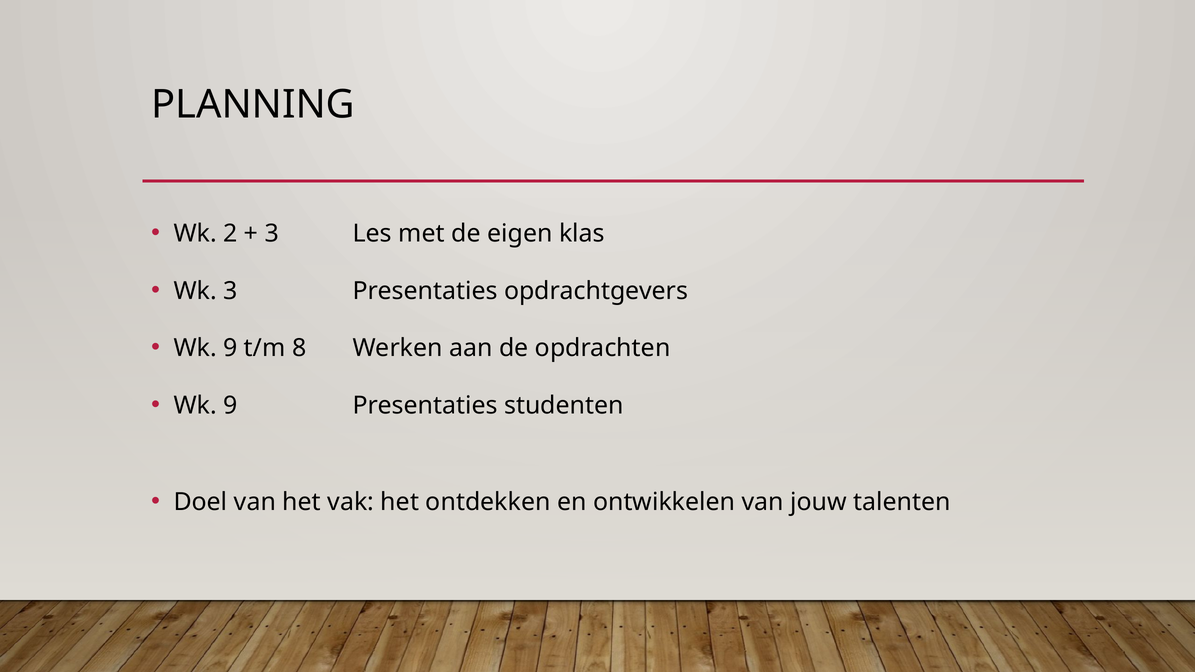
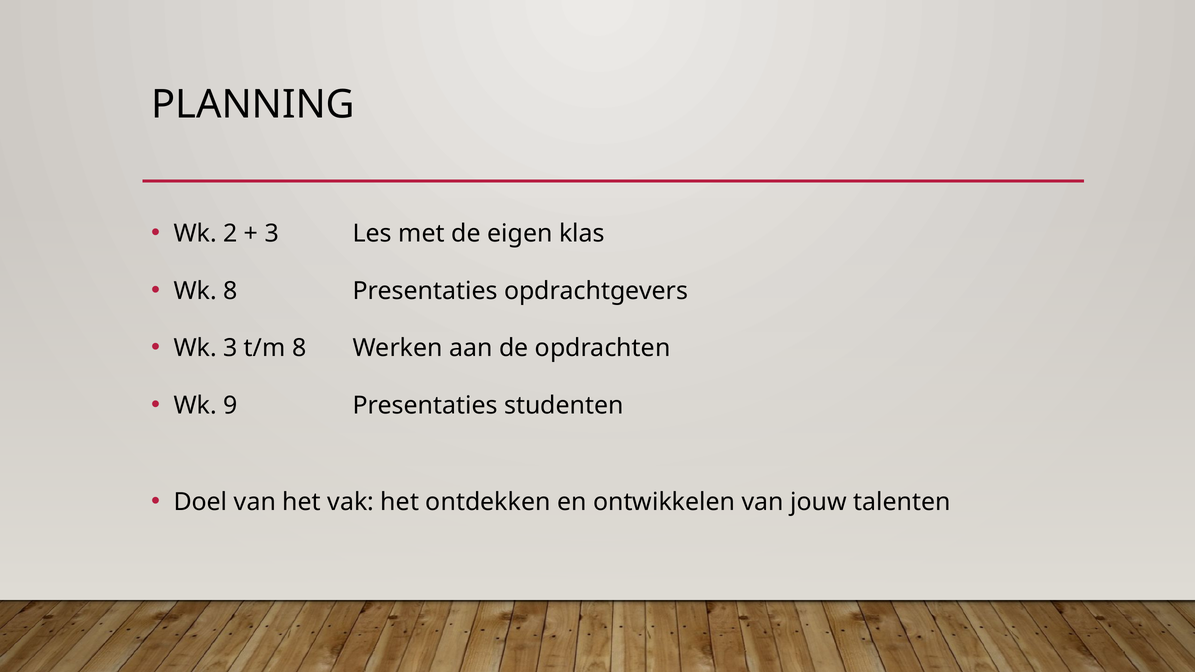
Wk 3: 3 -> 8
9 at (230, 348): 9 -> 3
